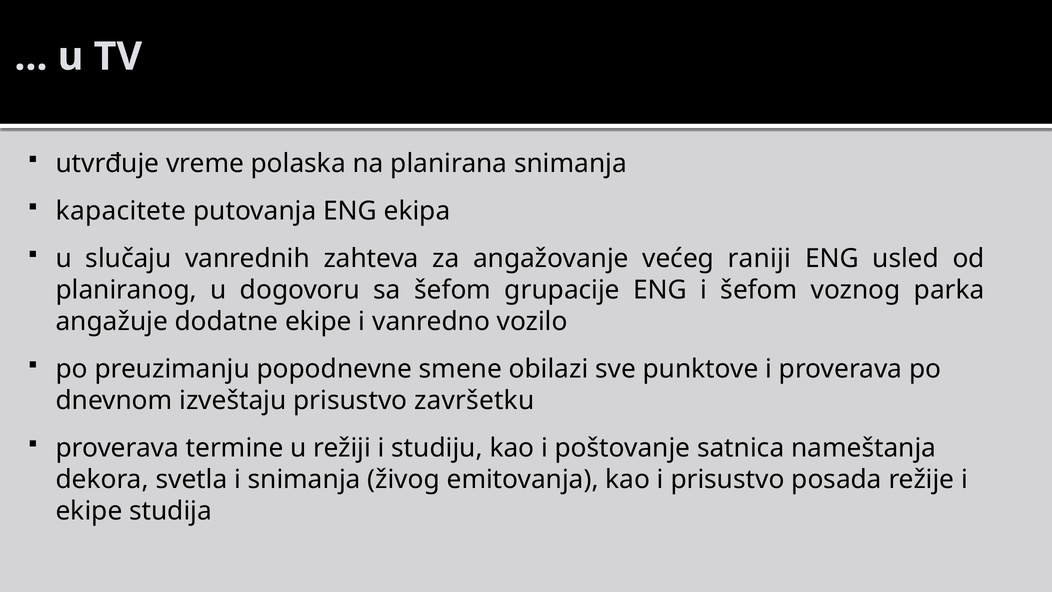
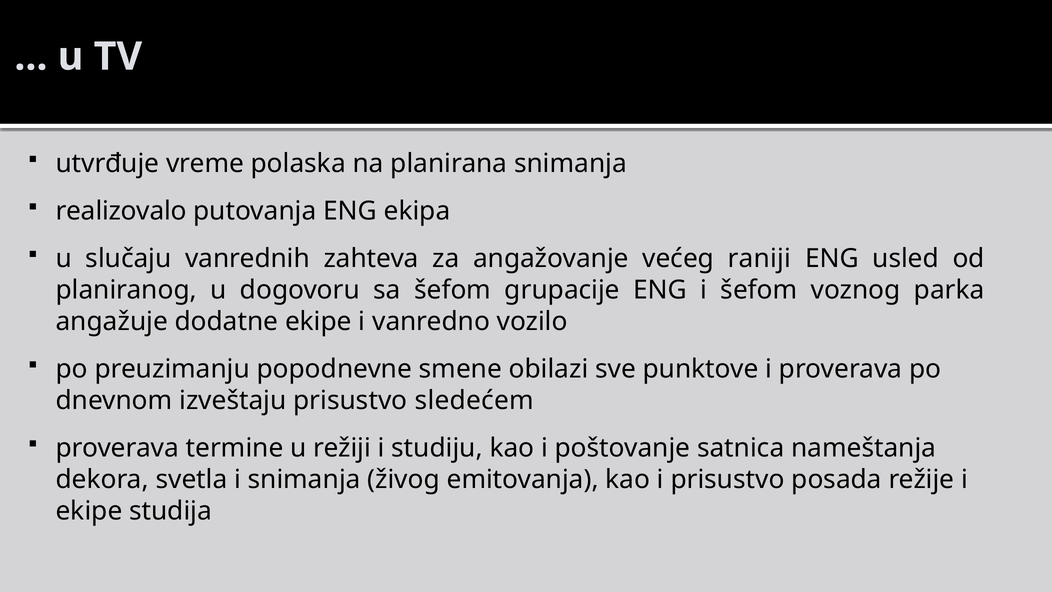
kapacitete: kapacitete -> realizovalo
završetku: završetku -> sledećem
